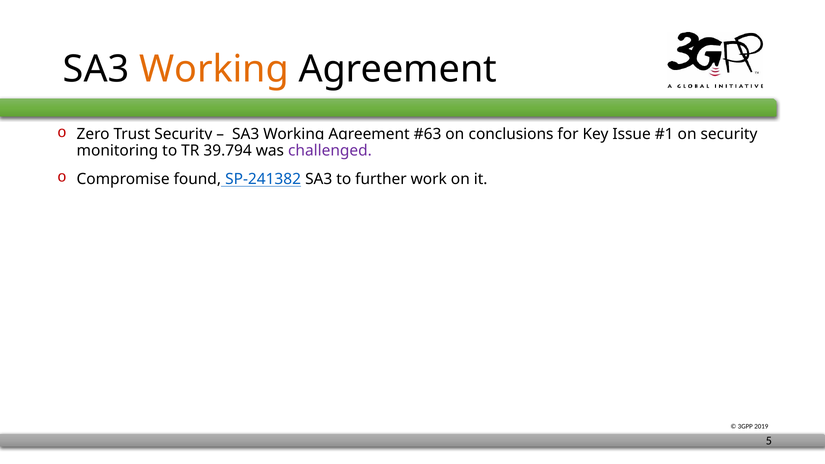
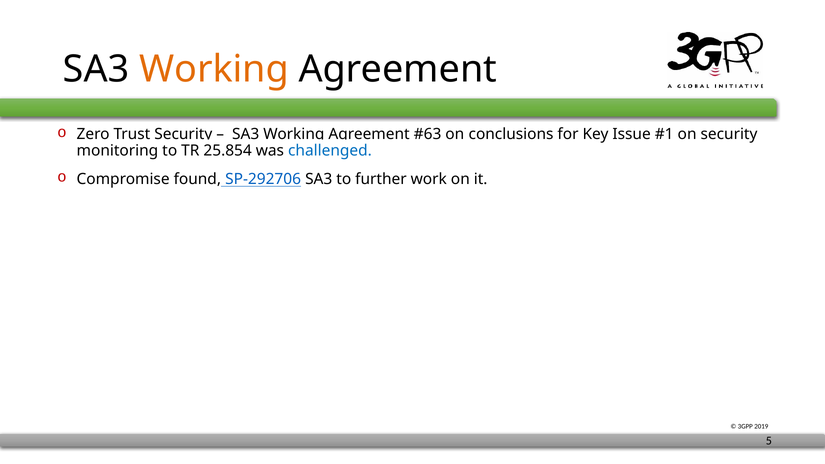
39.794: 39.794 -> 25.854
challenged colour: purple -> blue
SP-241382: SP-241382 -> SP-292706
